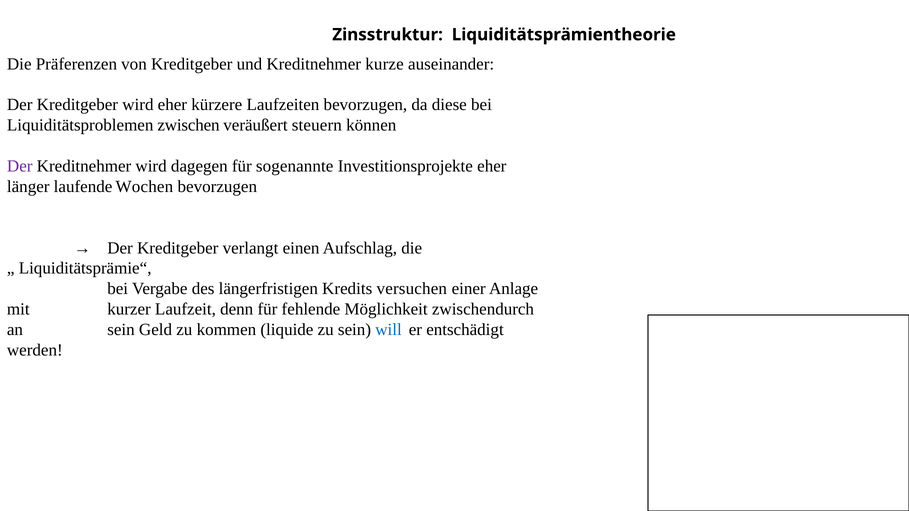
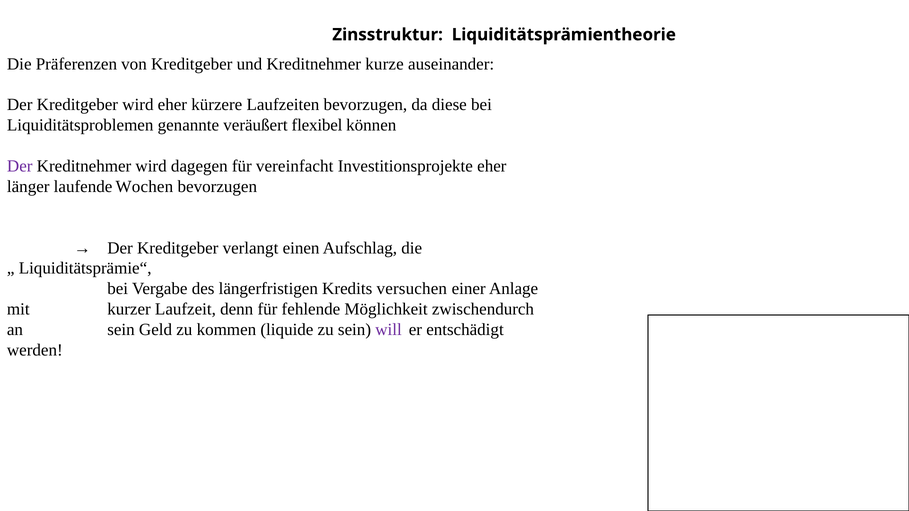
zwischen: zwischen -> genannte
steuern: steuern -> flexibel
sogenannte: sogenannte -> vereinfacht
will colour: blue -> purple
